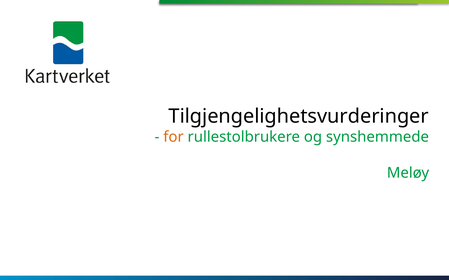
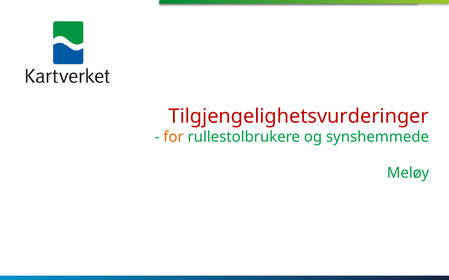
Tilgjengelighetsvurderinger colour: black -> red
